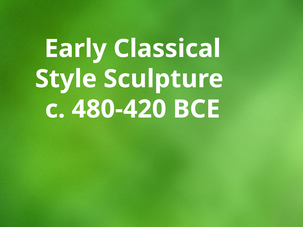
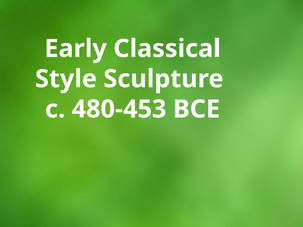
480-420: 480-420 -> 480-453
